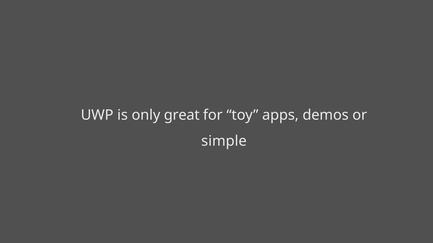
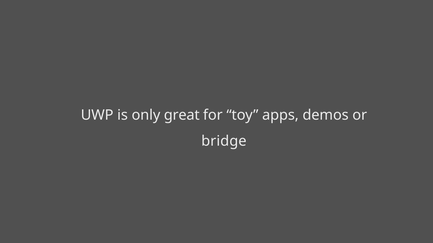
simple: simple -> bridge
